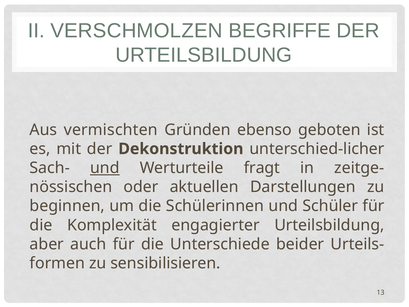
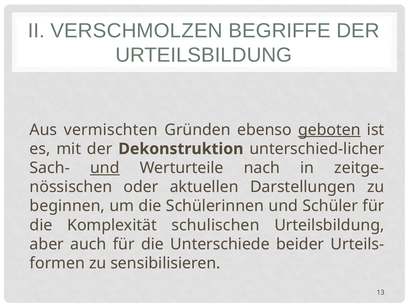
geboten underline: none -> present
fragt: fragt -> nach
engagierter: engagierter -> schulischen
